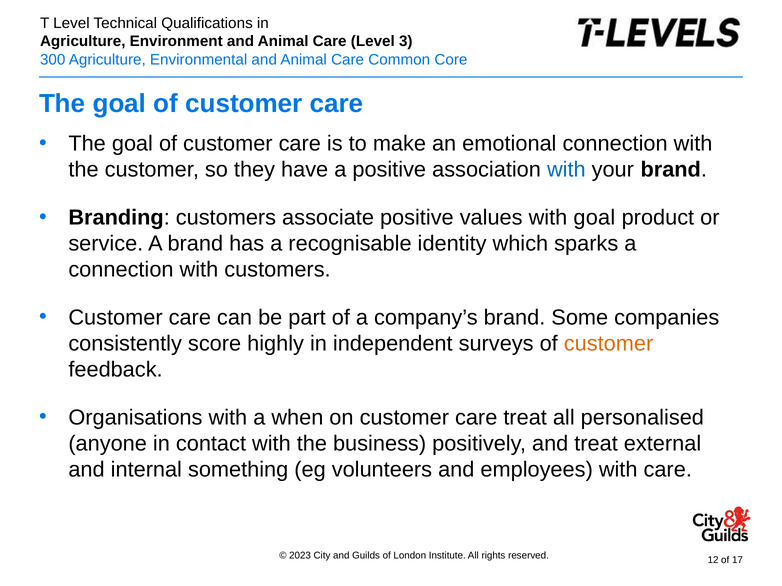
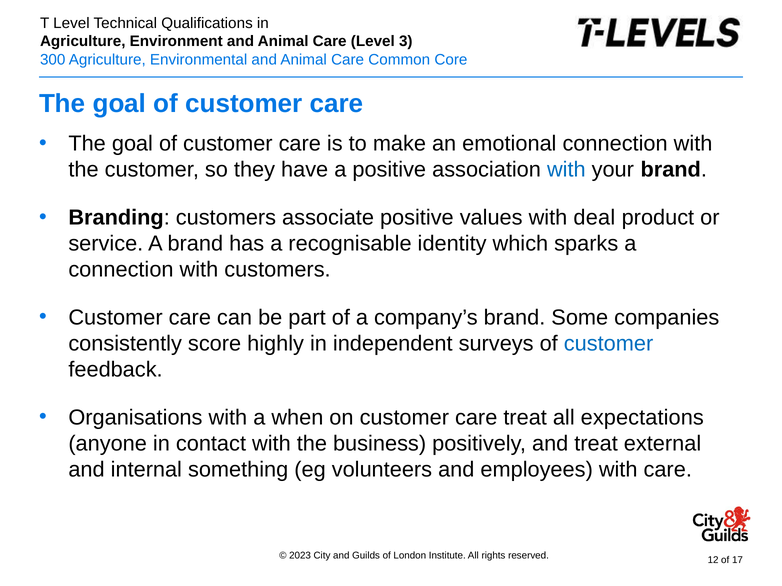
with goal: goal -> deal
customer at (609, 344) colour: orange -> blue
personalised: personalised -> expectations
